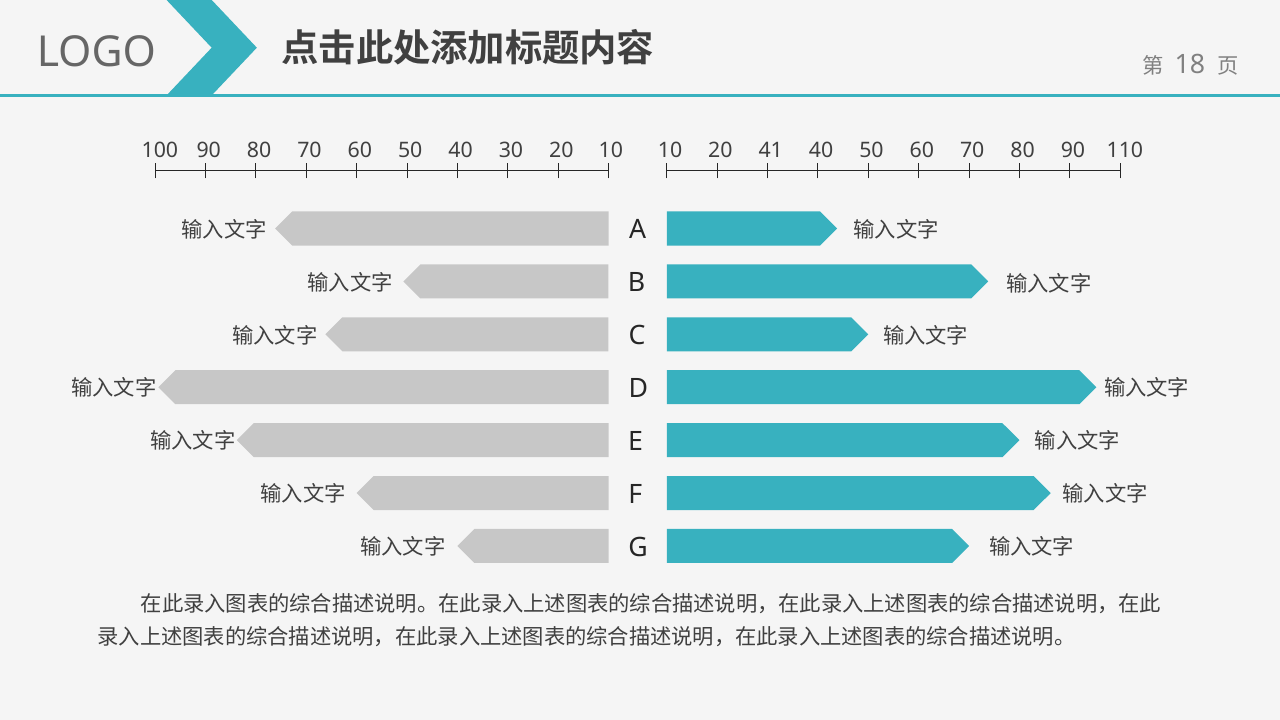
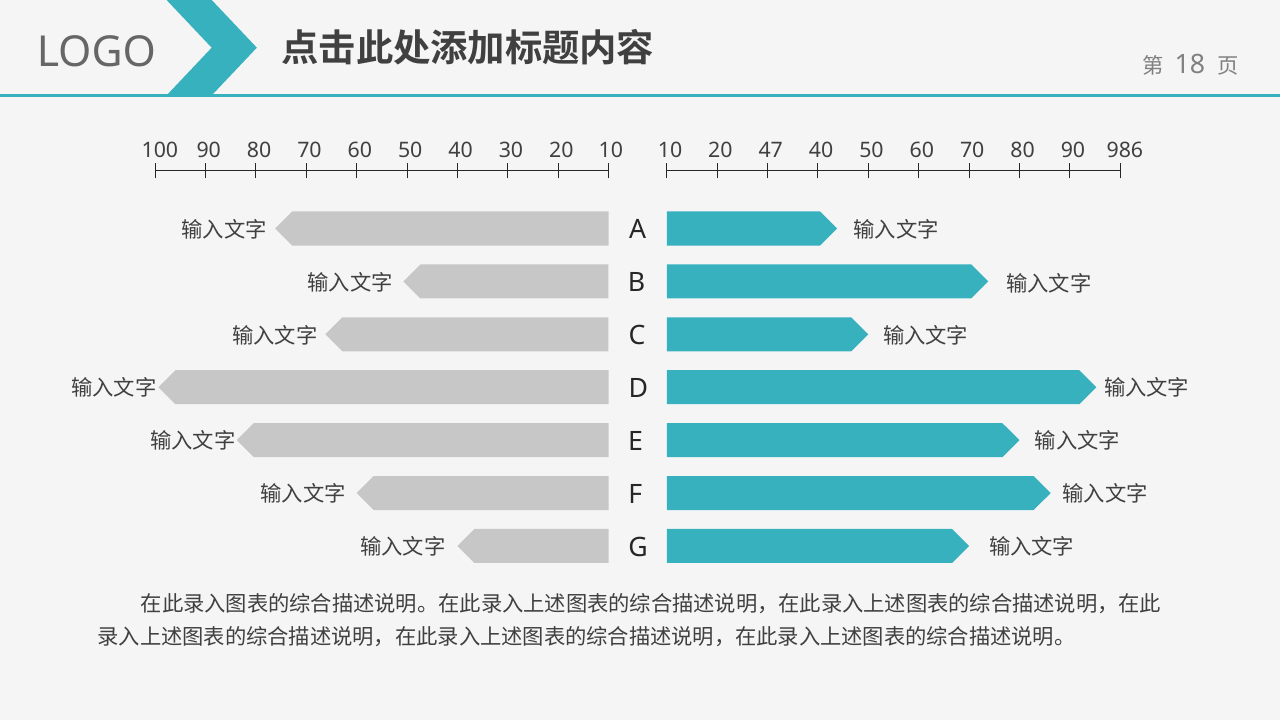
41: 41 -> 47
110: 110 -> 986
